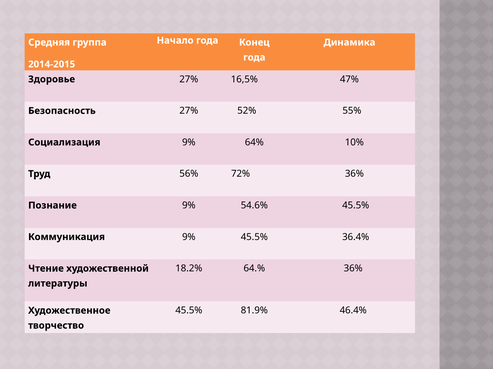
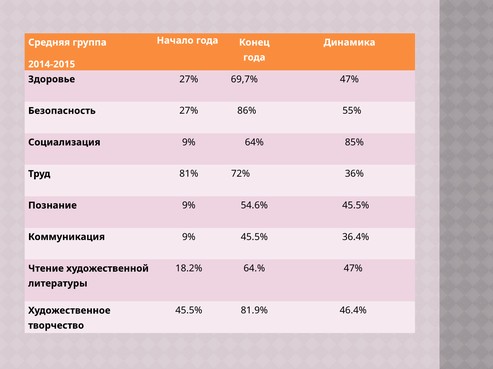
16,5%: 16,5% -> 69,7%
52%: 52% -> 86%
10%: 10% -> 85%
56%: 56% -> 81%
64.% 36%: 36% -> 47%
